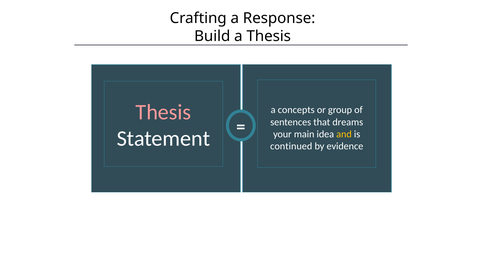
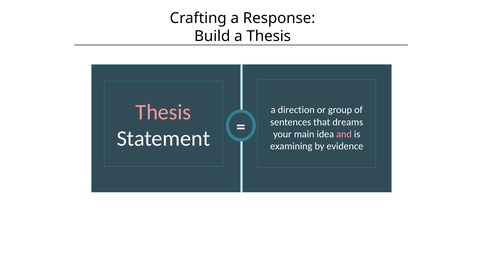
concepts: concepts -> direction
and colour: yellow -> pink
continued: continued -> examining
